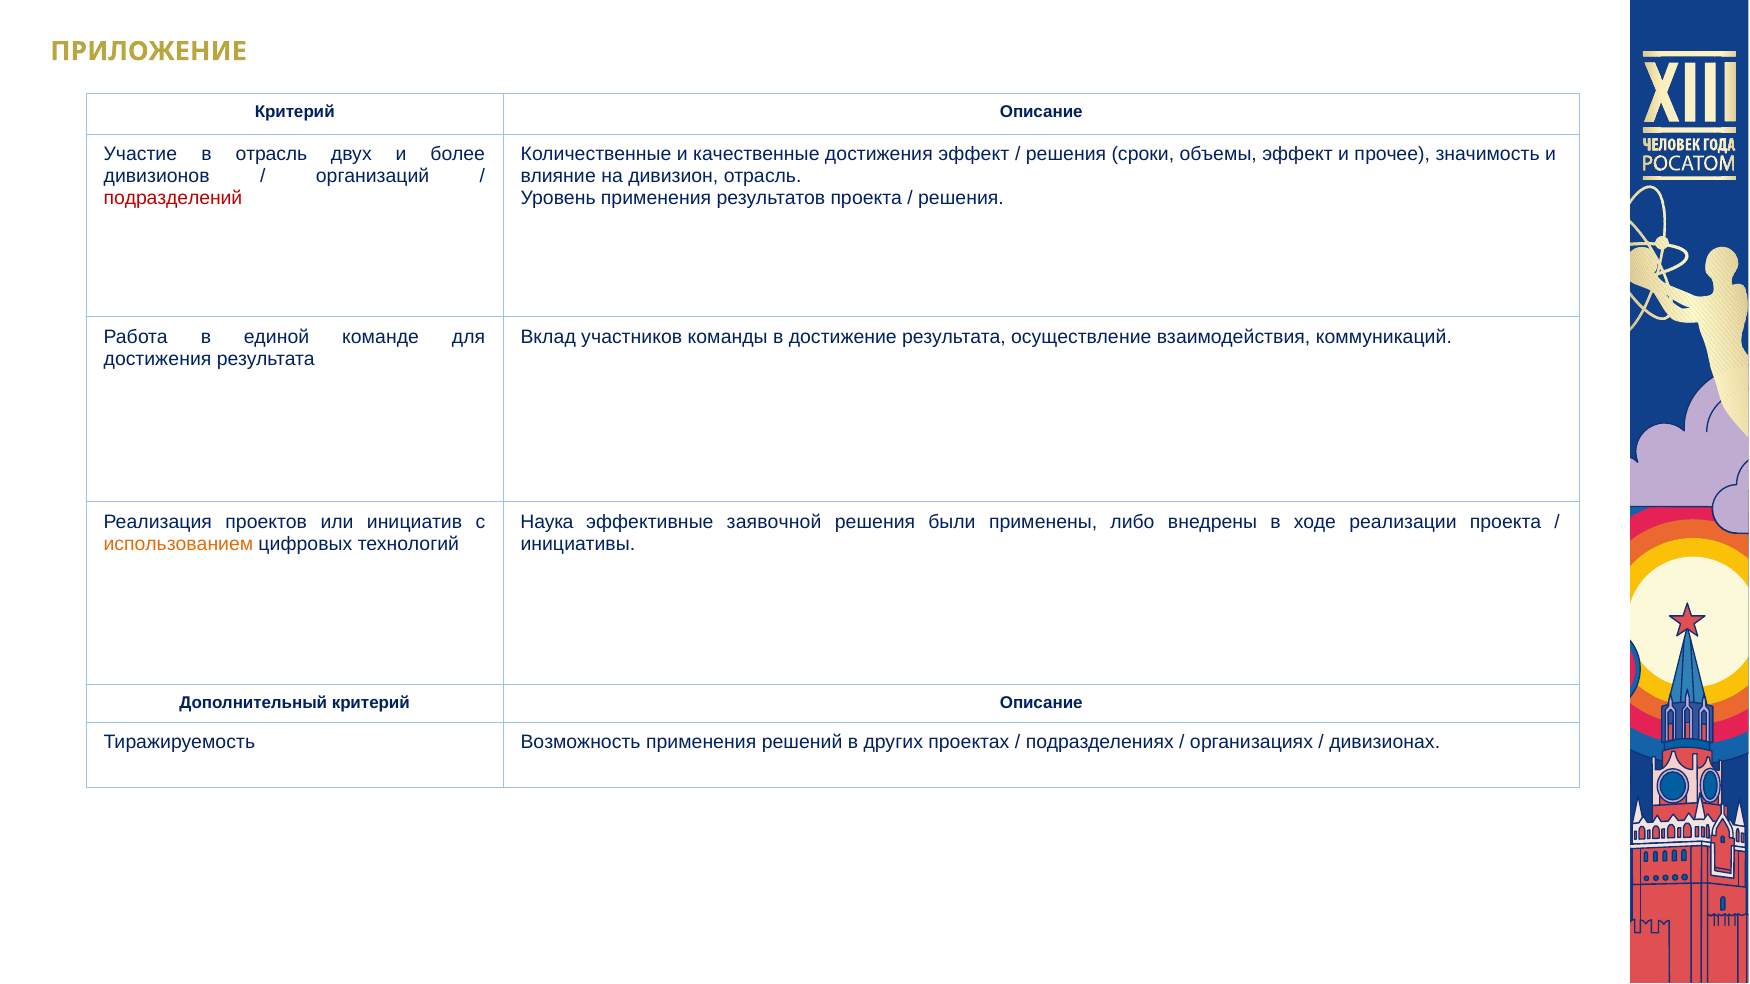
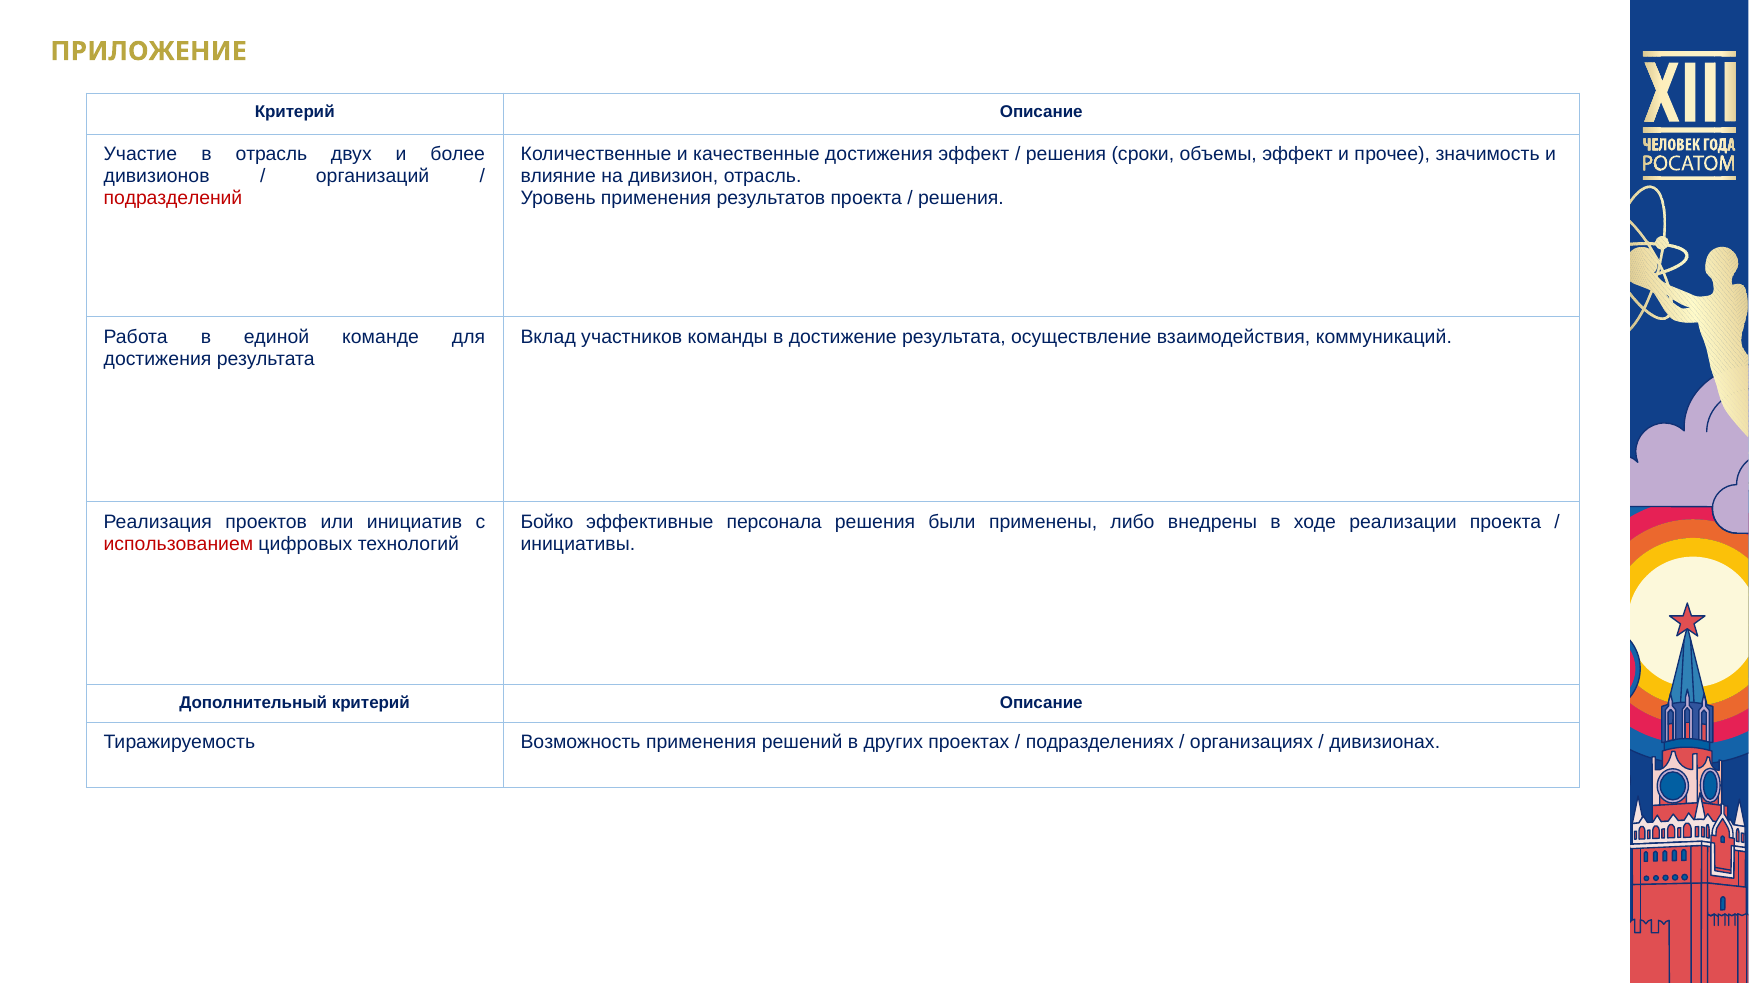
Наука: Наука -> Бойко
заявочной: заявочной -> персонала
использованием colour: orange -> red
